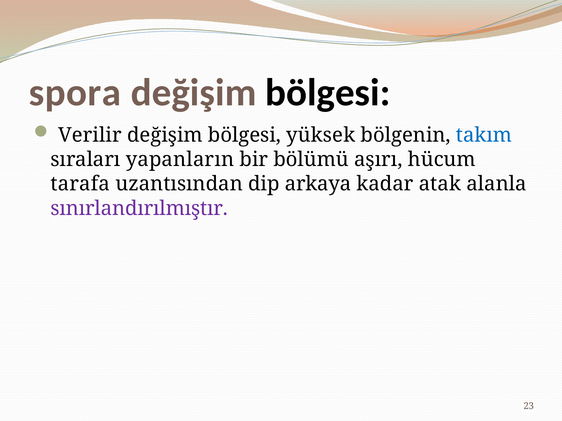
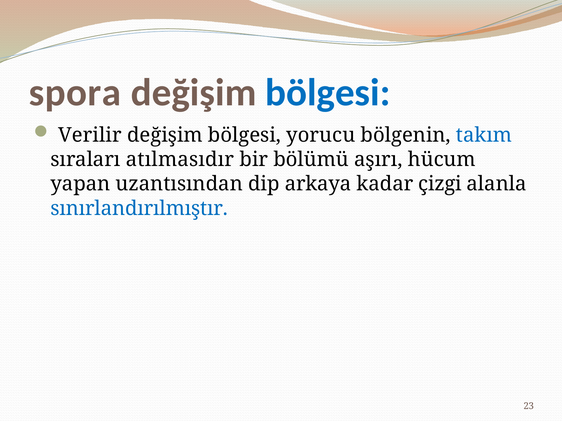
bölgesi at (328, 93) colour: black -> blue
yüksek: yüksek -> yorucu
yapanların: yapanların -> atılmasıdır
tarafa: tarafa -> yapan
atak: atak -> çizgi
sınırlandırılmıştır colour: purple -> blue
